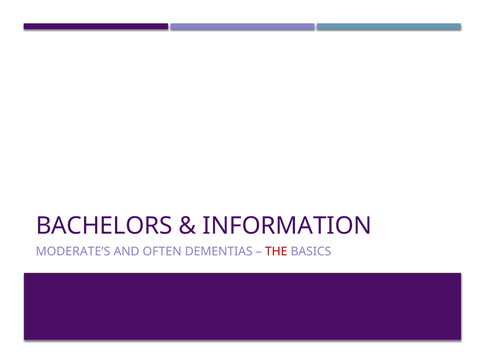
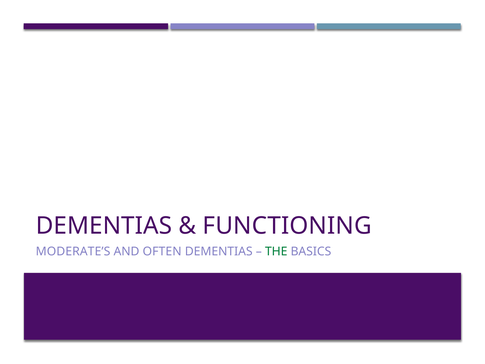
BACHELORS at (104, 226): BACHELORS -> DEMENTIAS
INFORMATION: INFORMATION -> FUNCTIONING
THE colour: red -> green
